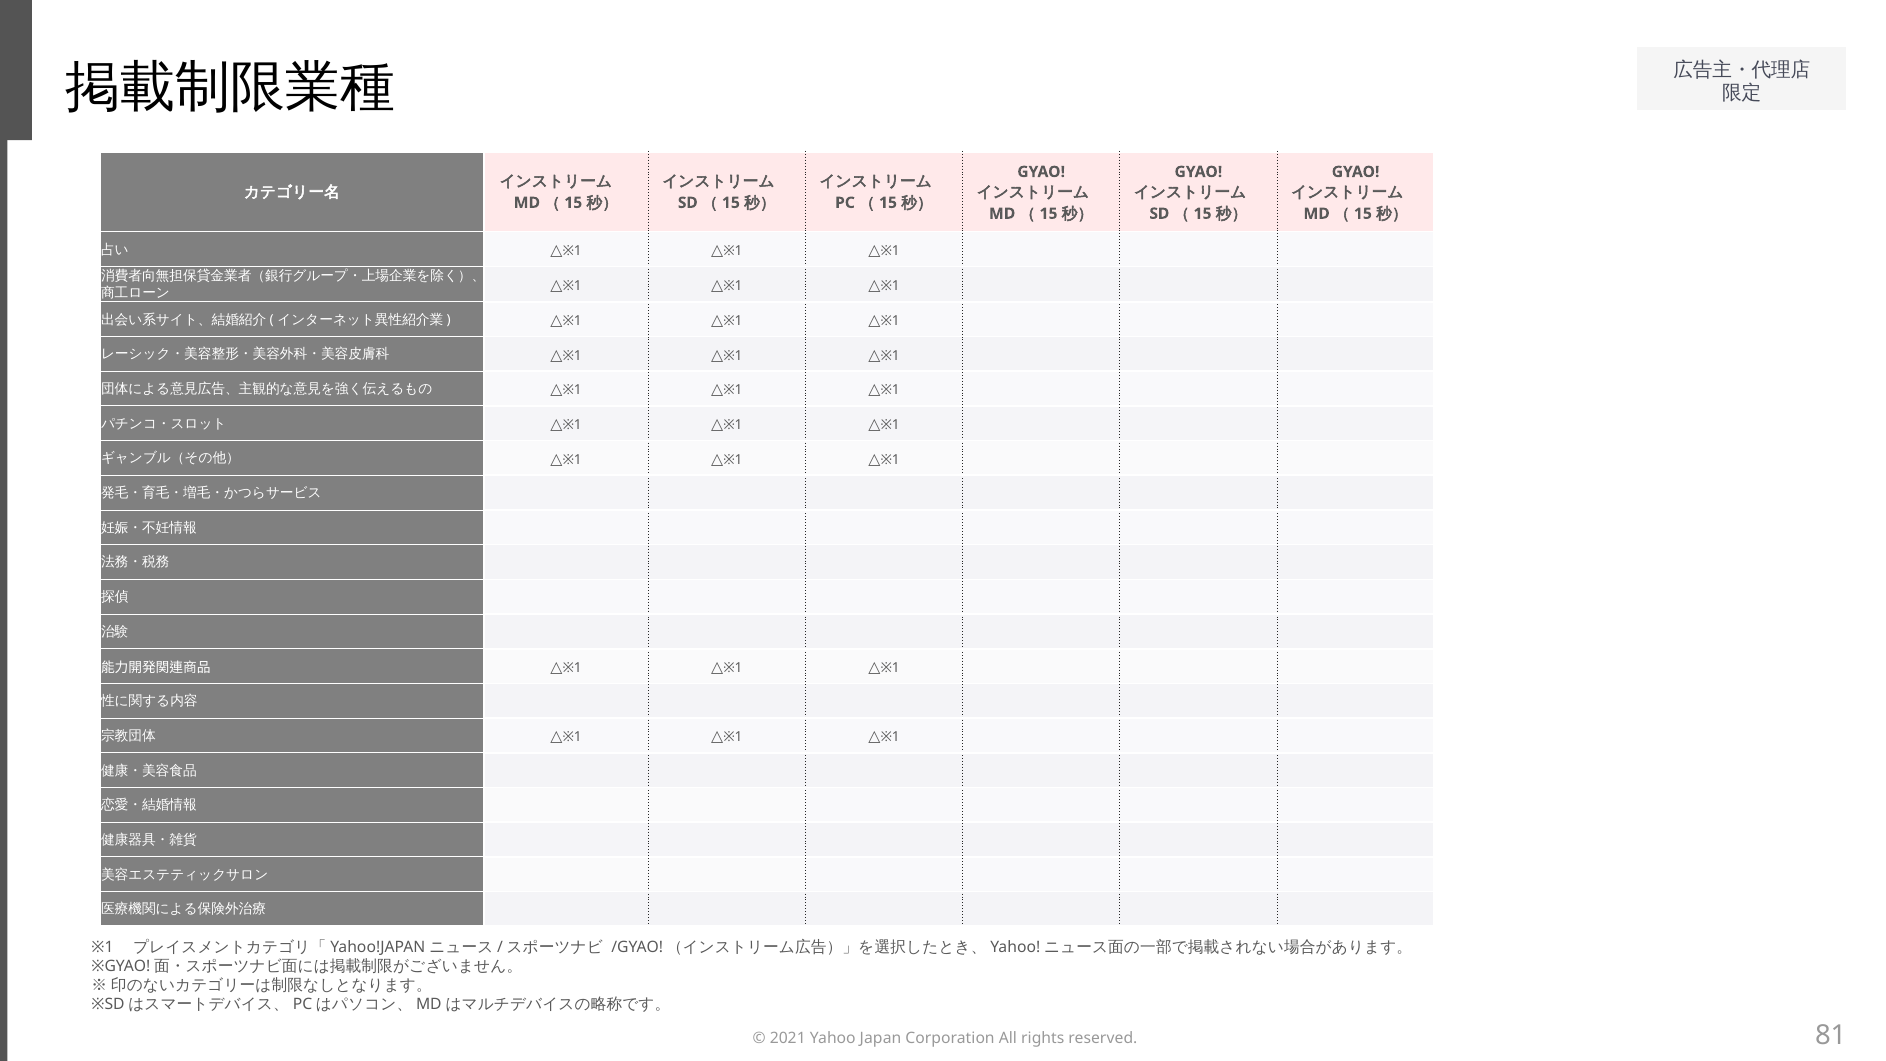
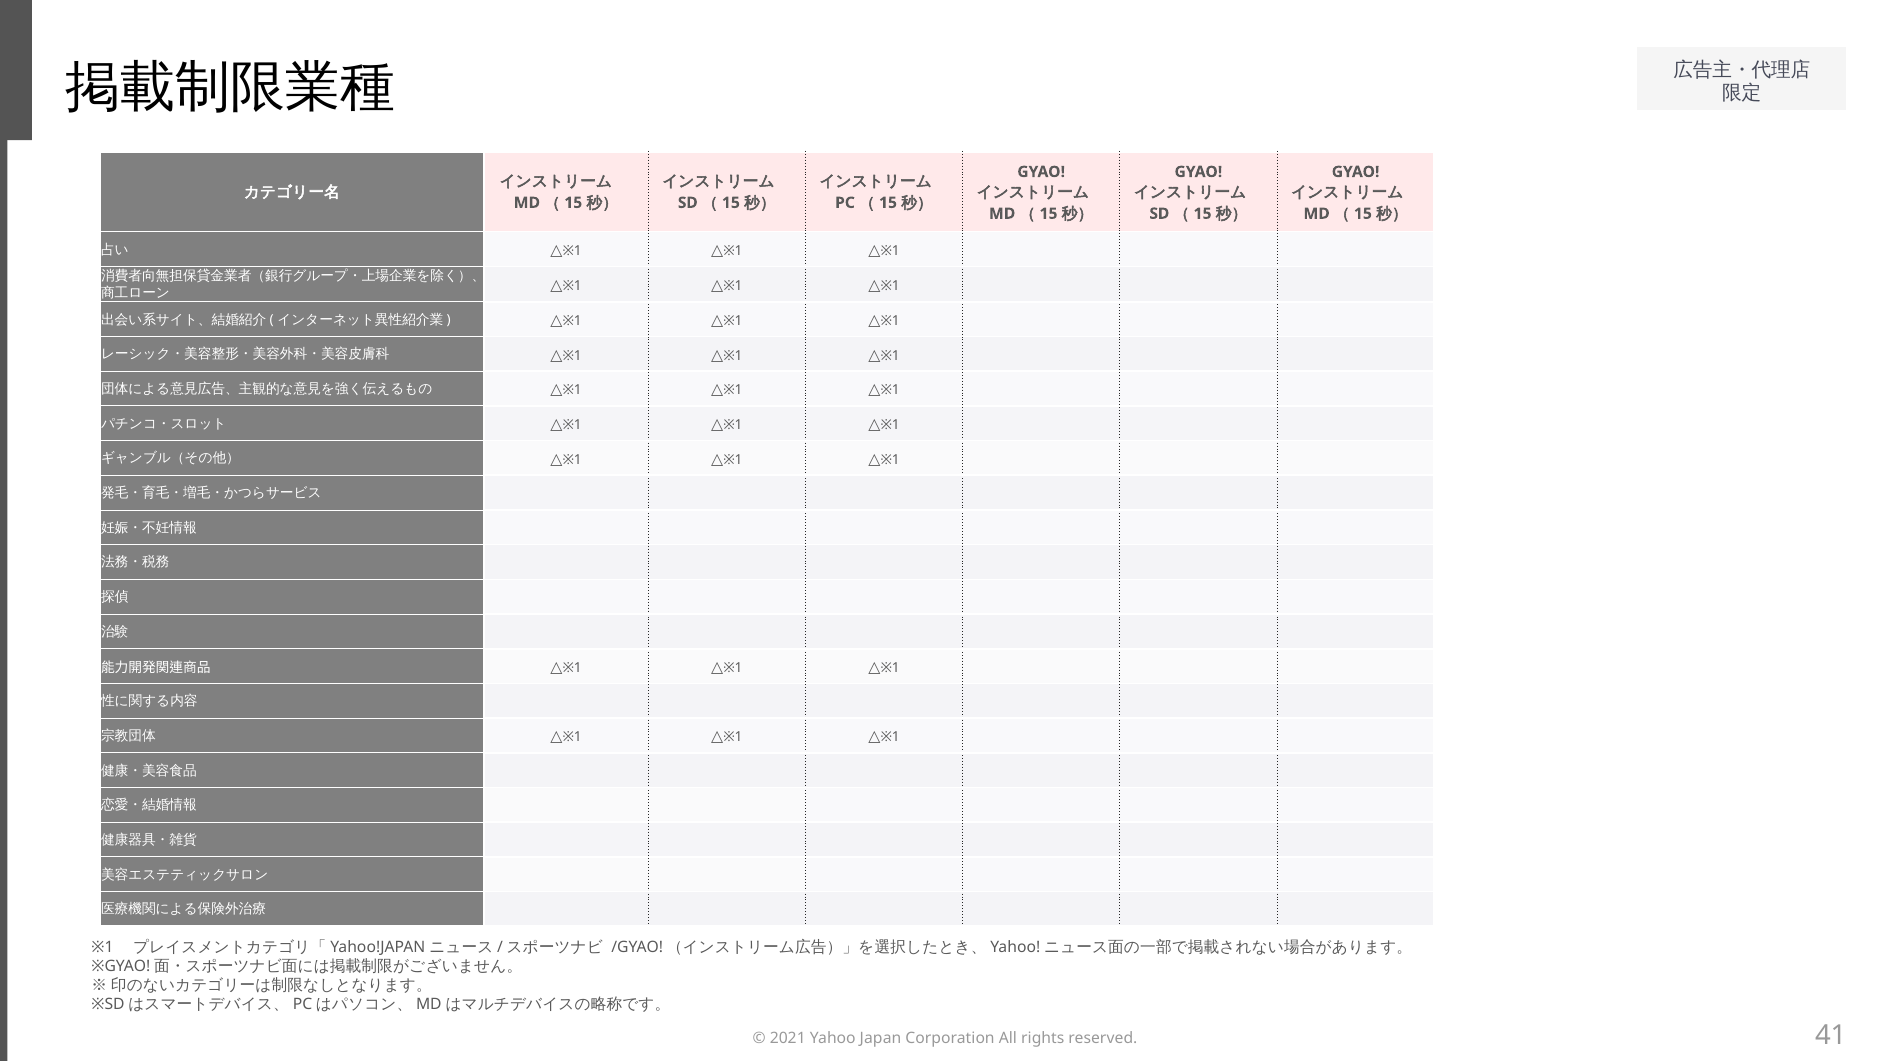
81: 81 -> 41
